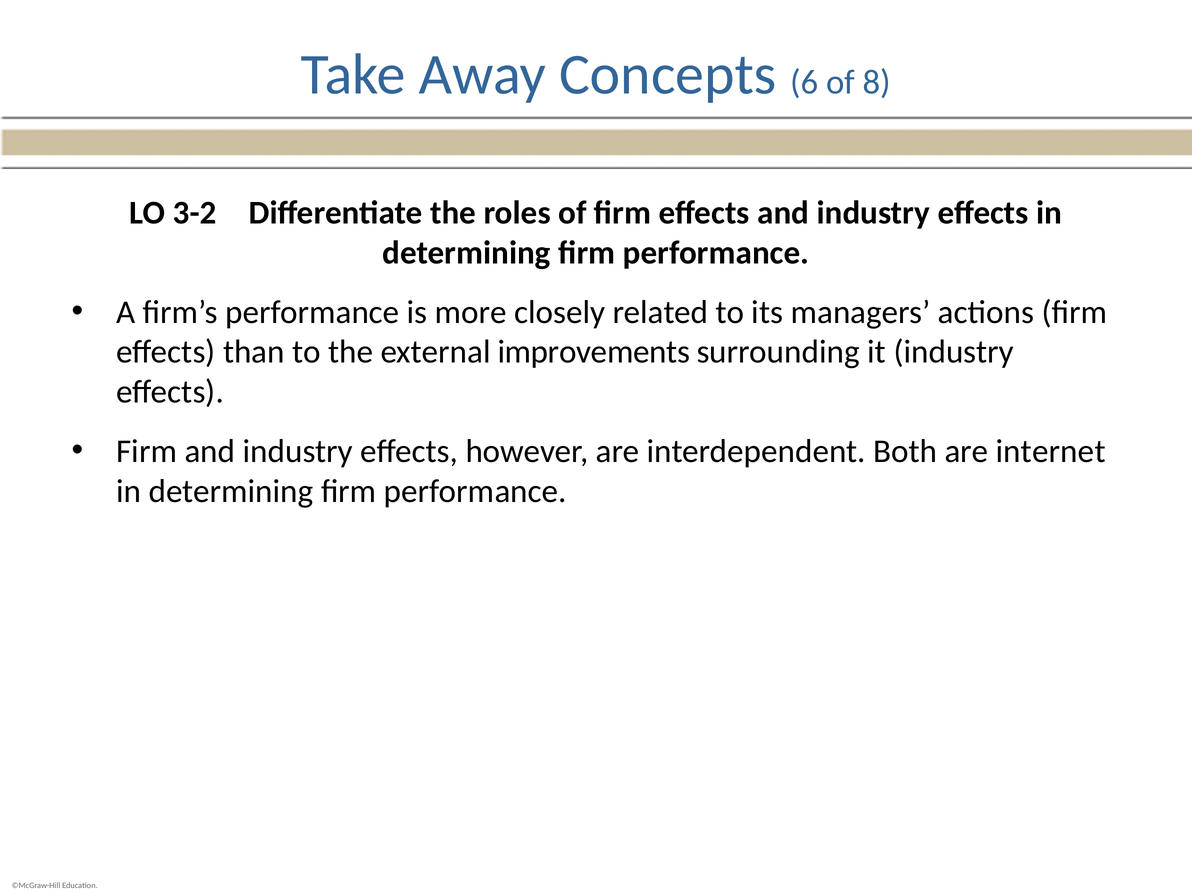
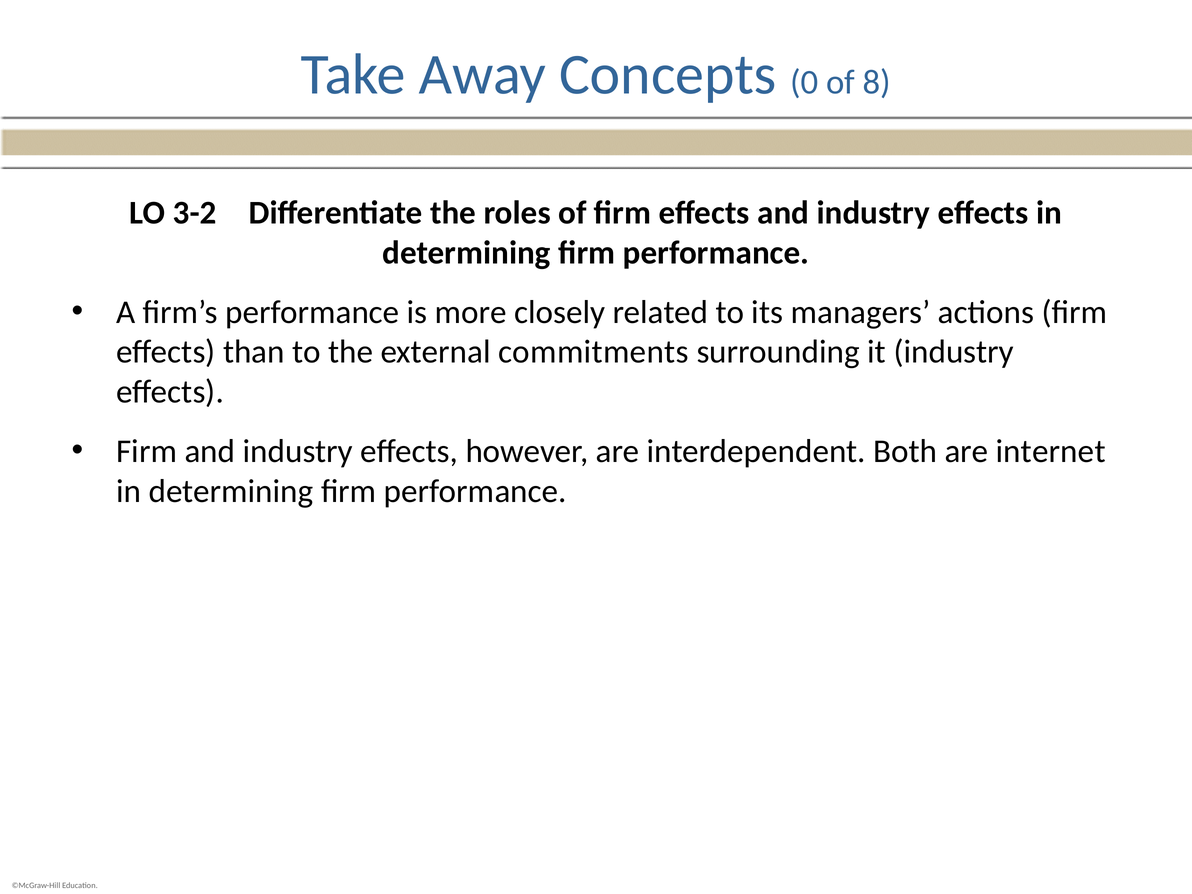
6: 6 -> 0
improvements: improvements -> commitments
